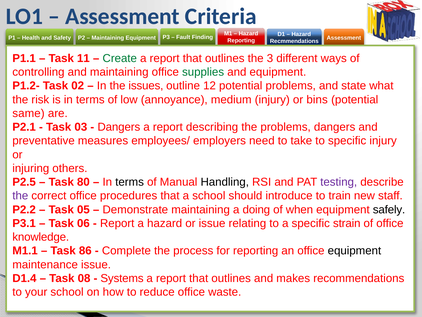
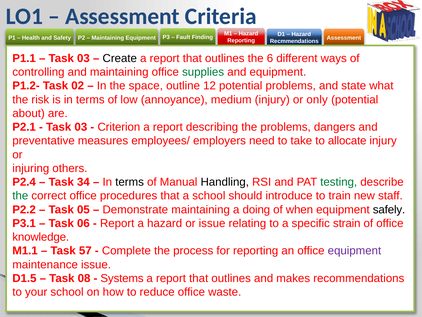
11 at (83, 58): 11 -> 03
Create colour: green -> black
3: 3 -> 6
issues: issues -> space
bins: bins -> only
same: same -> about
Dangers at (119, 127): Dangers -> Criterion
to specific: specific -> allocate
P2.5: P2.5 -> P2.4
80: 80 -> 34
testing colour: purple -> green
the at (20, 196) colour: purple -> green
86: 86 -> 57
equipment at (354, 250) colour: black -> purple
D1.4: D1.4 -> D1.5
